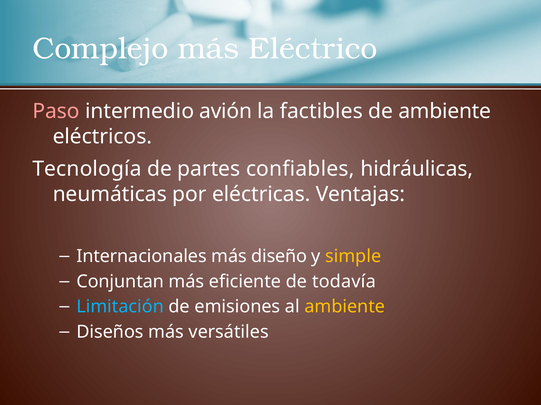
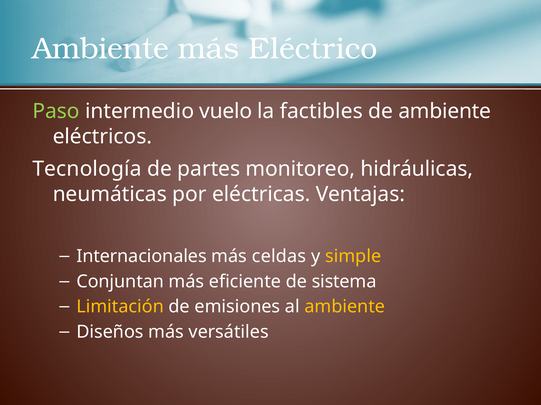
Complejo at (100, 49): Complejo -> Ambiente
Paso colour: pink -> light green
avión: avión -> vuelo
confiables: confiables -> monitoreo
diseño: diseño -> celdas
todavía: todavía -> sistema
Limitación colour: light blue -> yellow
